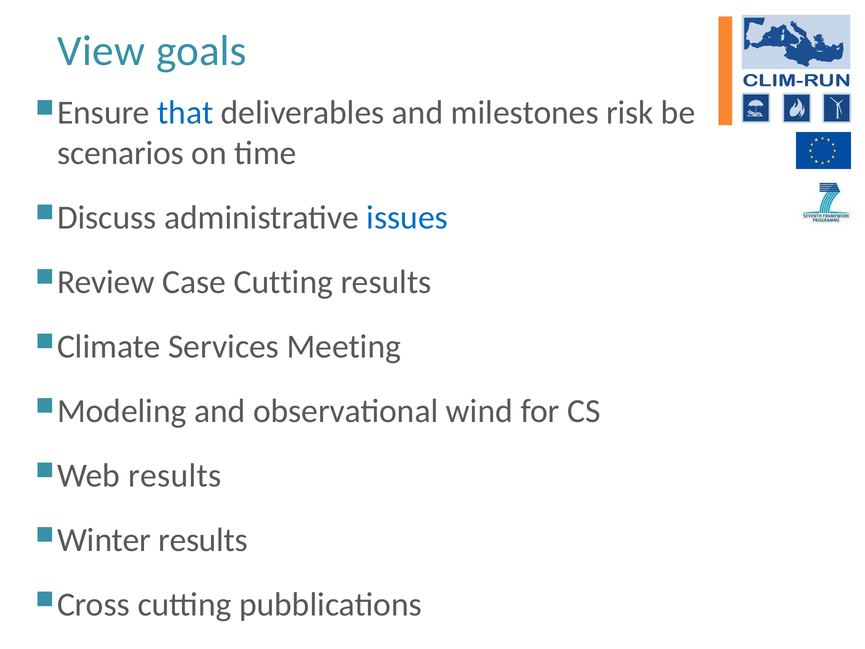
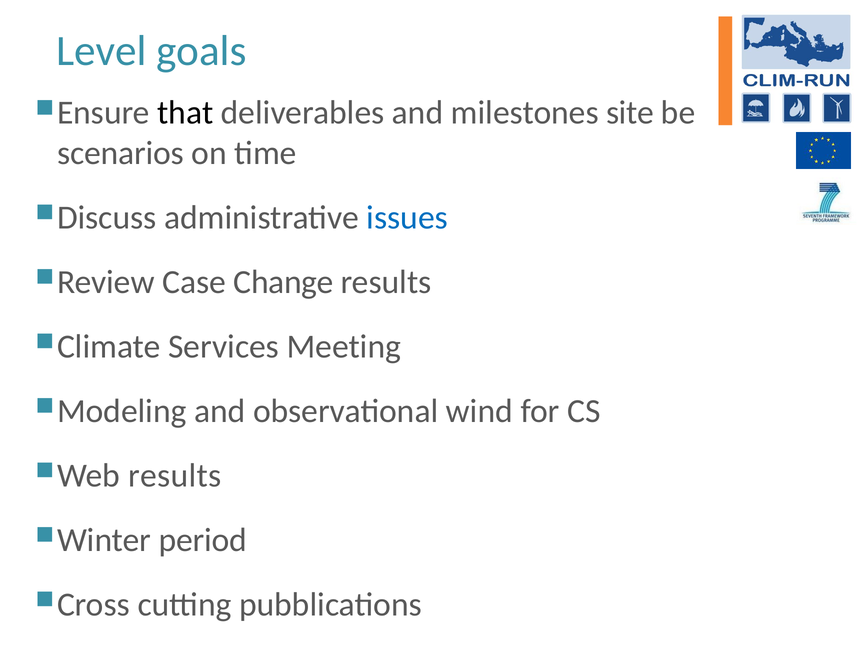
View: View -> Level
that colour: blue -> black
risk: risk -> site
Case Cutting: Cutting -> Change
results at (203, 540): results -> period
